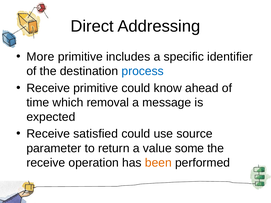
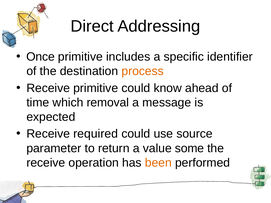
More: More -> Once
process colour: blue -> orange
satisfied: satisfied -> required
